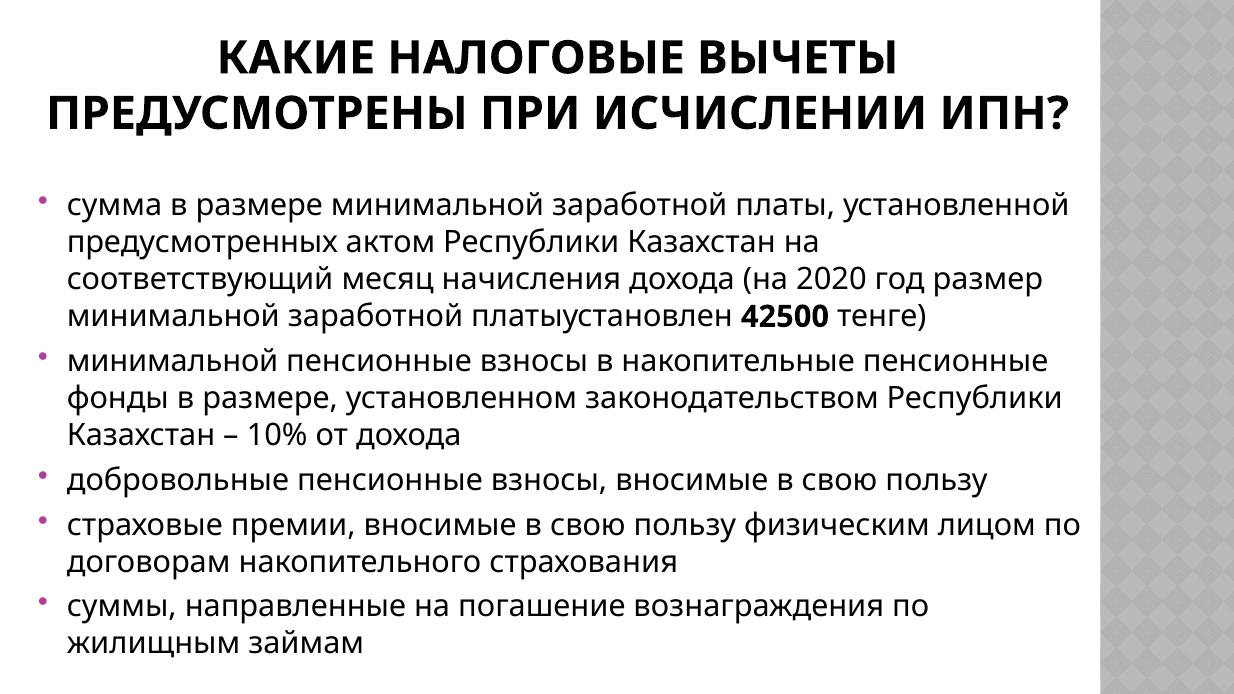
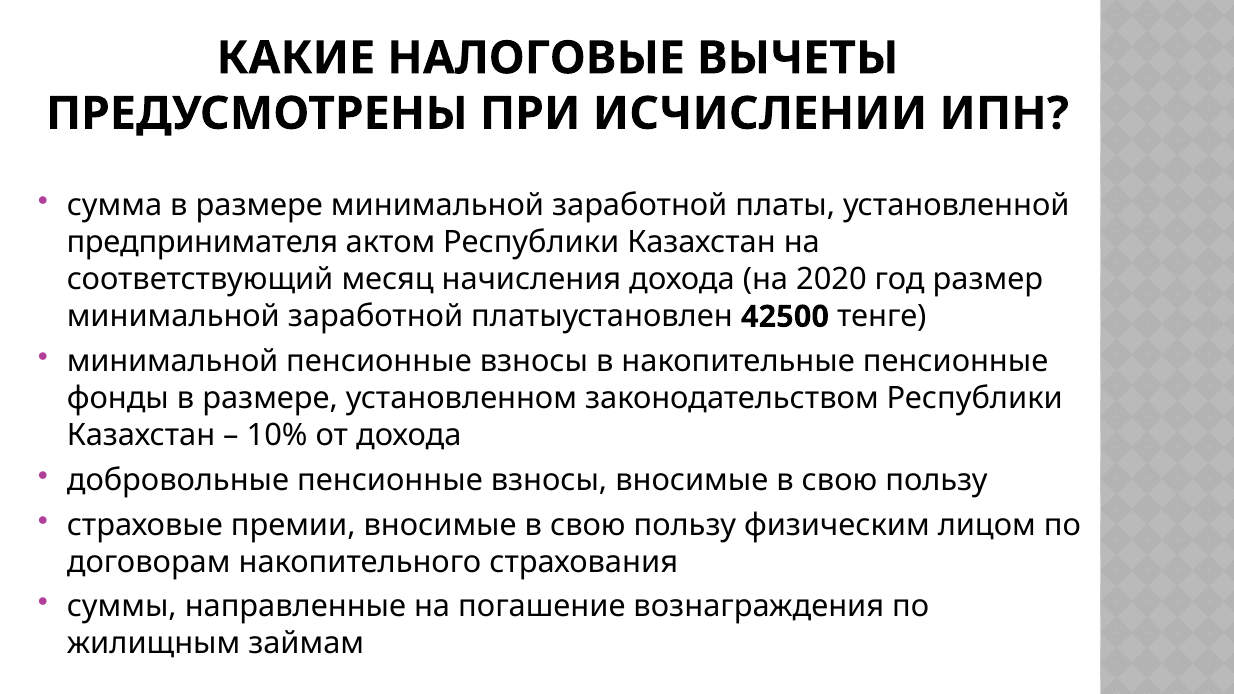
предусмотренных: предусмотренных -> предпринимателя
